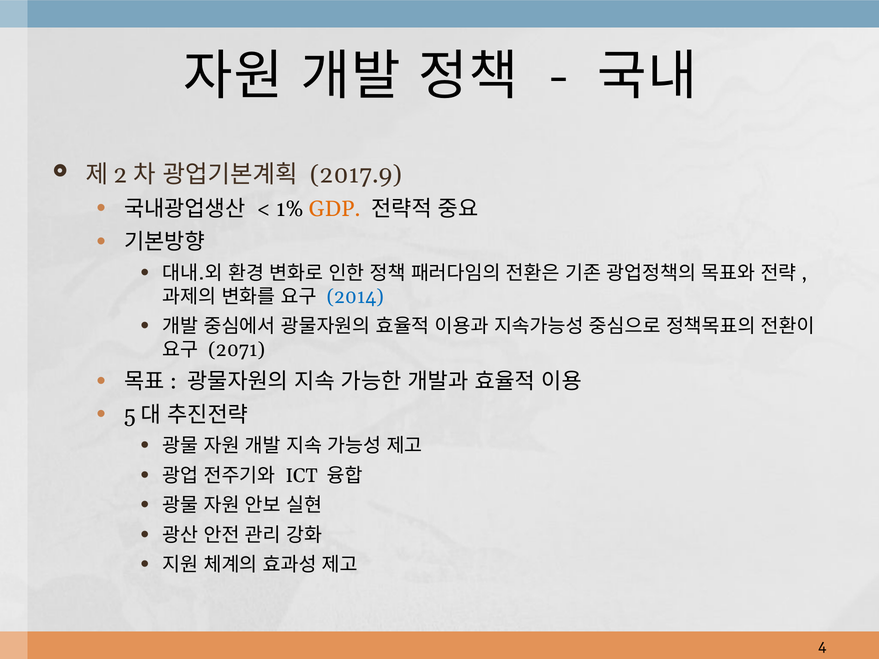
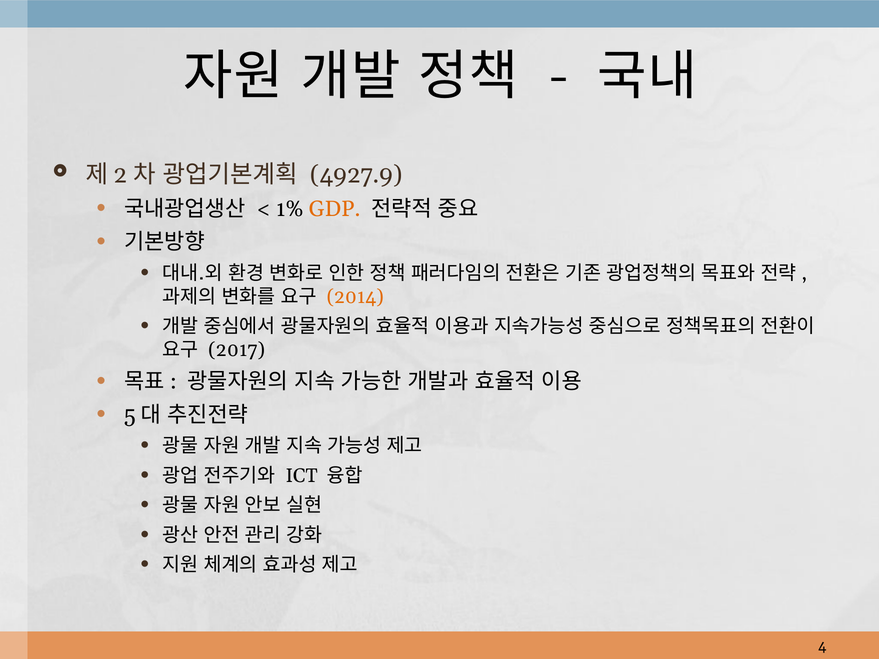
2017.9: 2017.9 -> 4927.9
2014 colour: blue -> orange
2071: 2071 -> 2017
